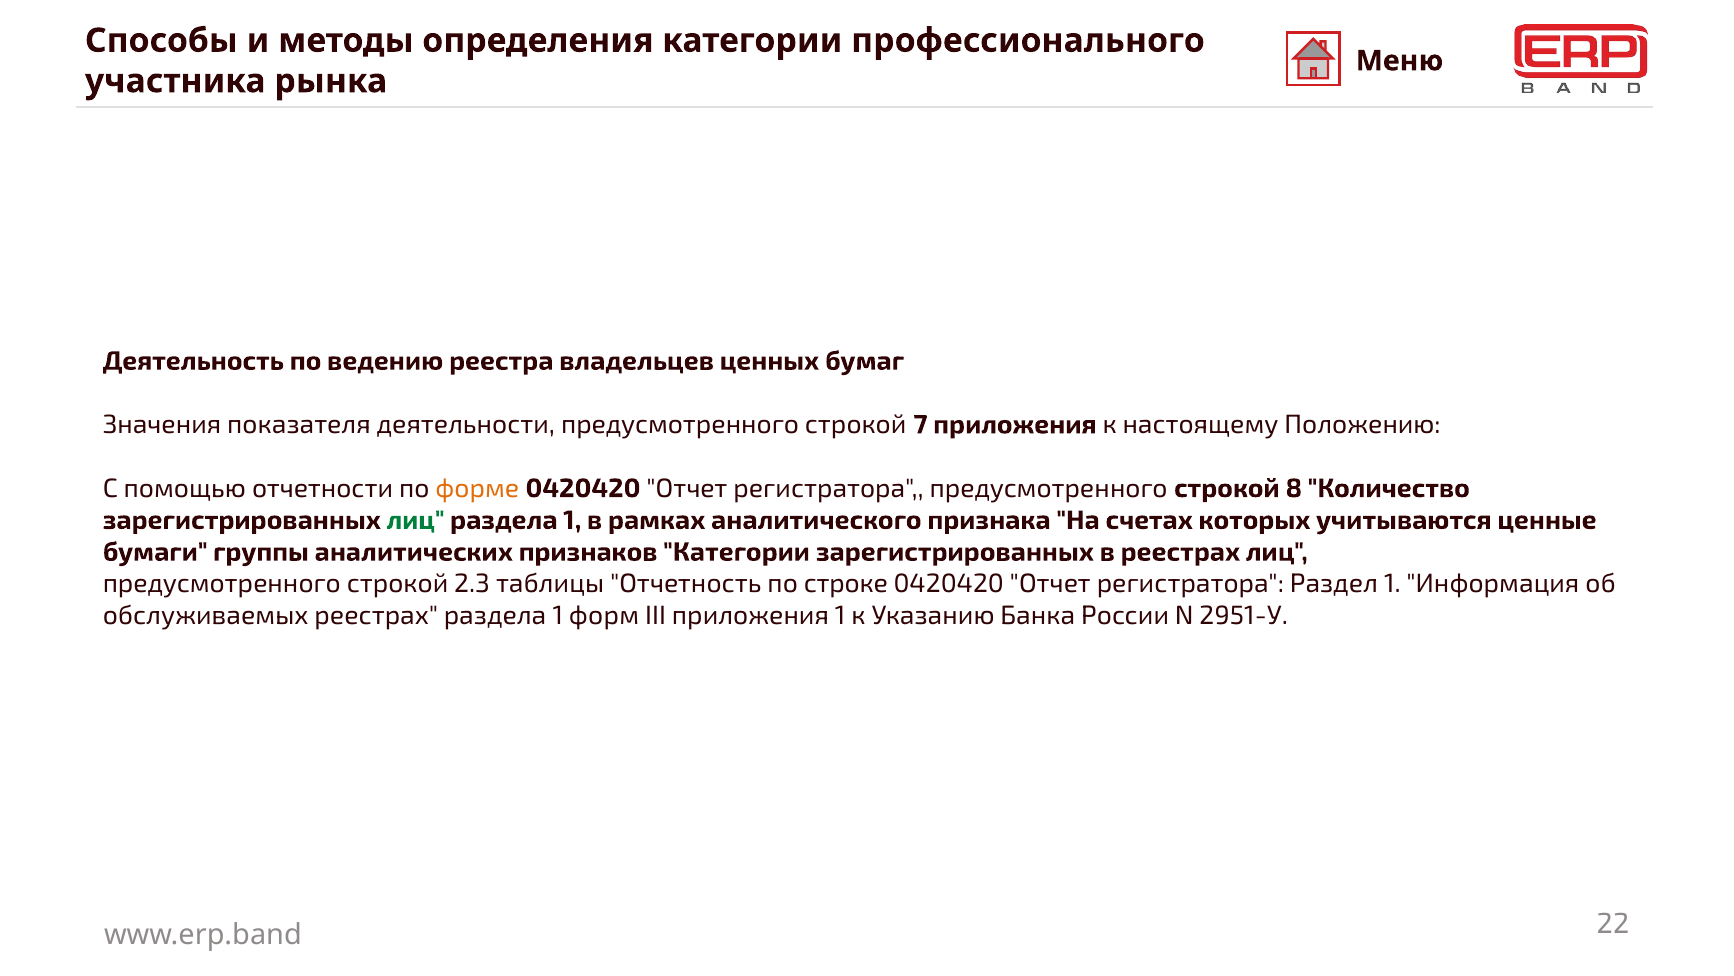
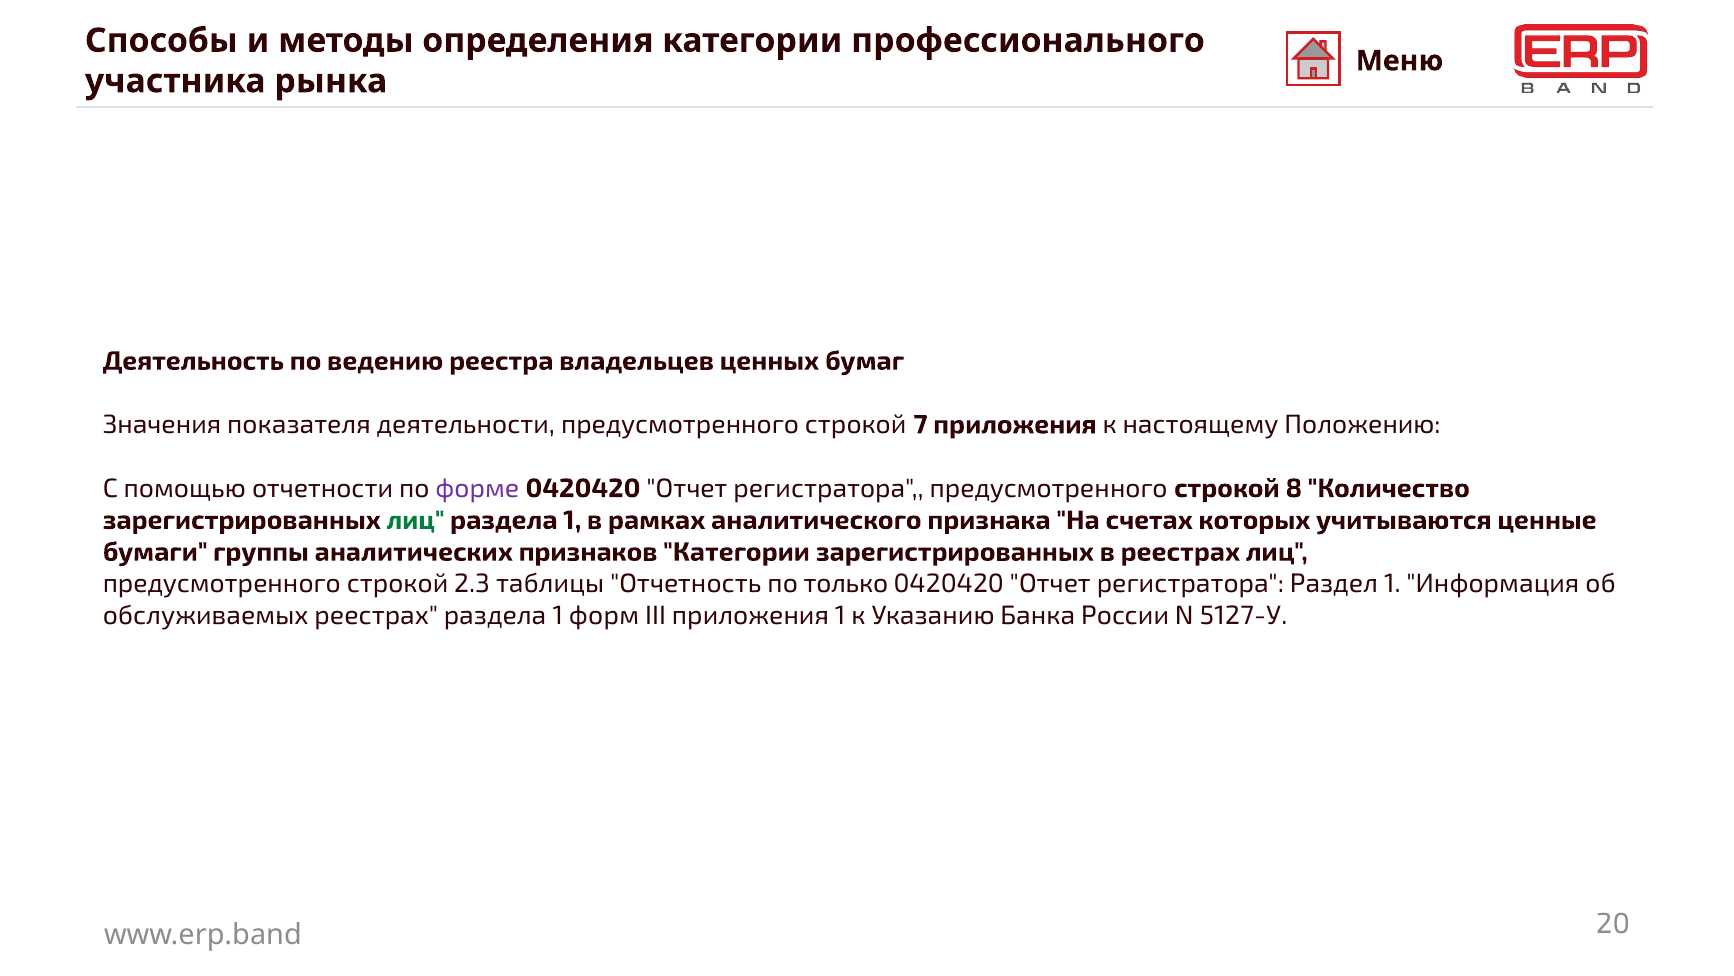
форме colour: orange -> purple
строке: строке -> только
2951-У: 2951-У -> 5127-У
22: 22 -> 20
